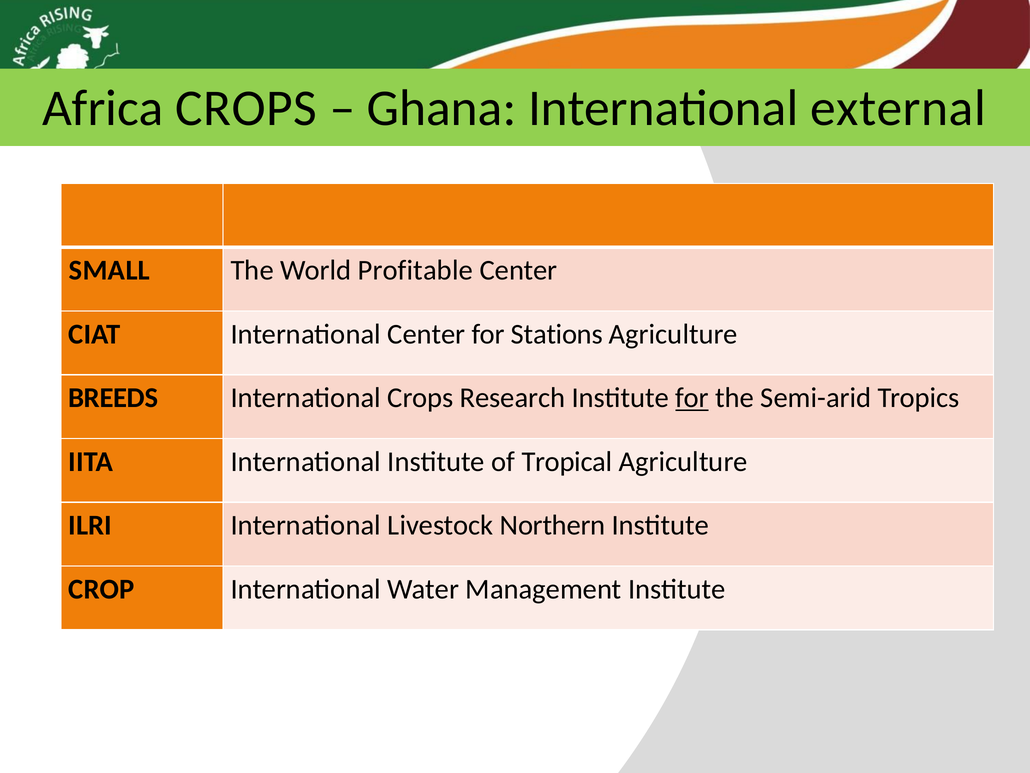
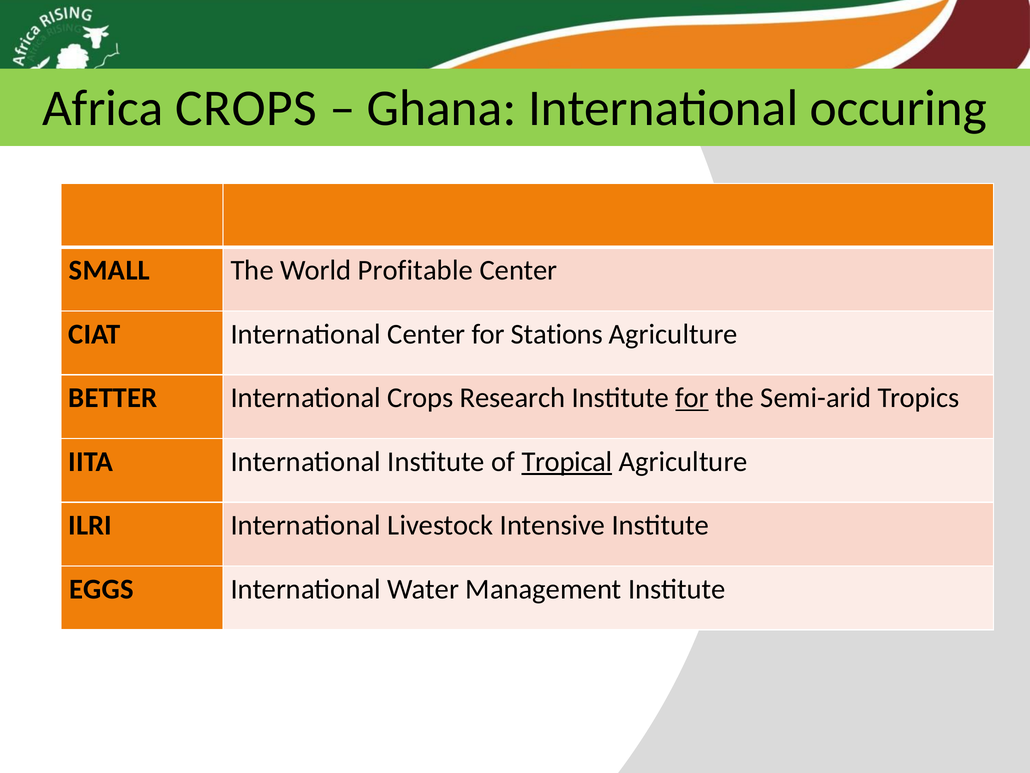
external: external -> occuring
BREEDS: BREEDS -> BETTER
Tropical underline: none -> present
Northern: Northern -> Intensive
CROP: CROP -> EGGS
